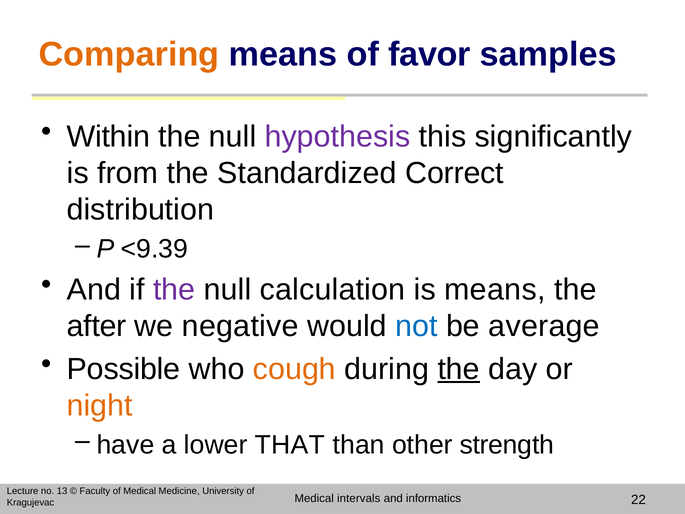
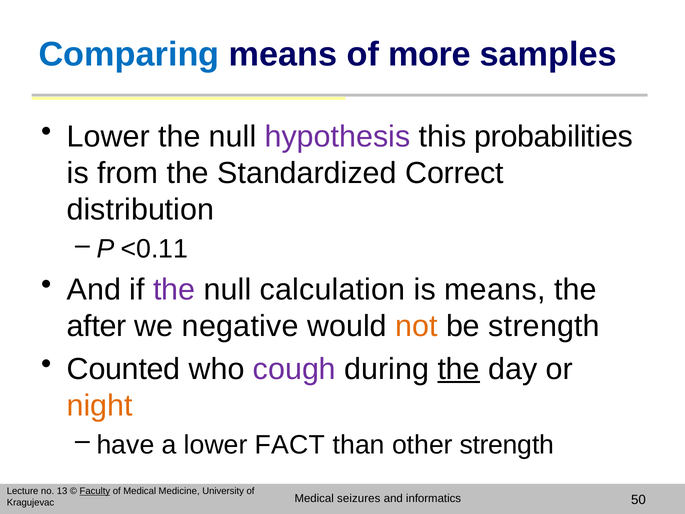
Comparing colour: orange -> blue
favor: favor -> more
Within at (108, 137): Within -> Lower
significantly: significantly -> probabilities
<9.39: <9.39 -> <0.11
not colour: blue -> orange
be average: average -> strength
Possible: Possible -> Counted
cough colour: orange -> purple
THAT: THAT -> FACT
Faculty underline: none -> present
intervals: intervals -> seizures
22: 22 -> 50
